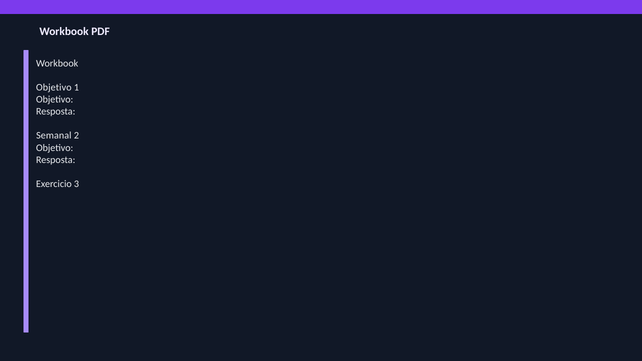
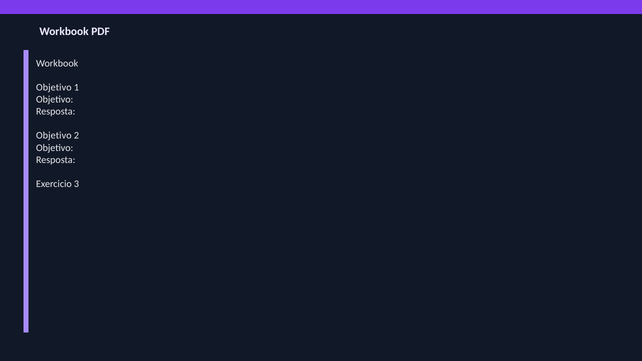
Semanal at (54, 136): Semanal -> Objetivo
